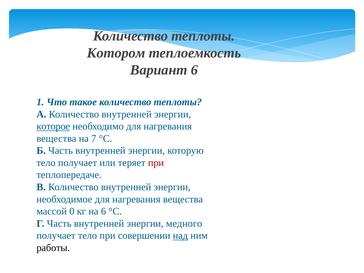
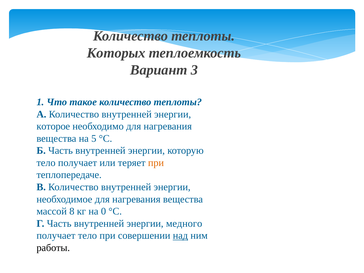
Котором: Котором -> Которых
Вариант 6: 6 -> 3
которое underline: present -> none
7: 7 -> 5
при at (156, 163) colour: red -> orange
0: 0 -> 8
на 6: 6 -> 0
